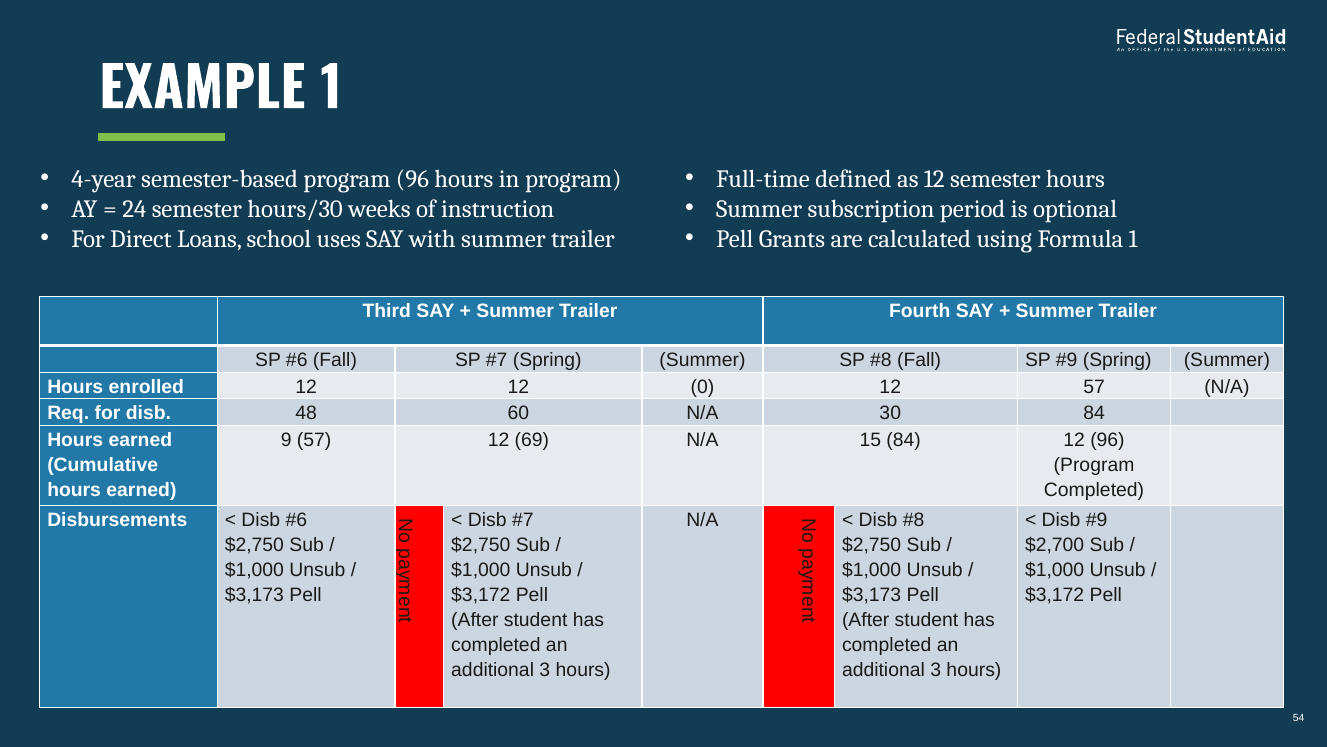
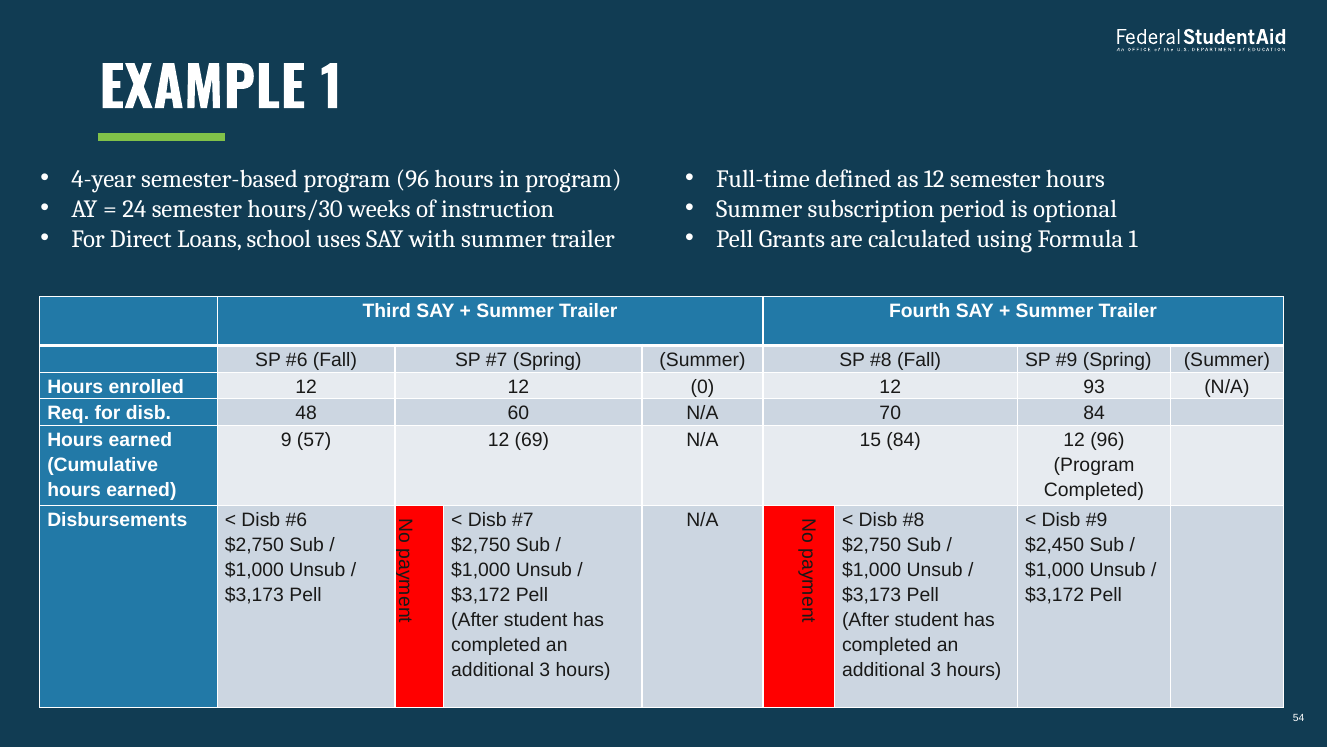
12 57: 57 -> 93
30: 30 -> 70
$2,700: $2,700 -> $2,450
